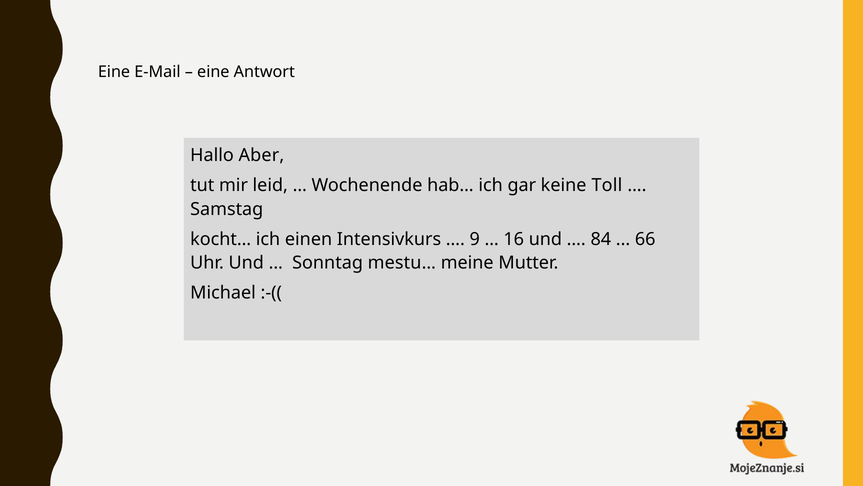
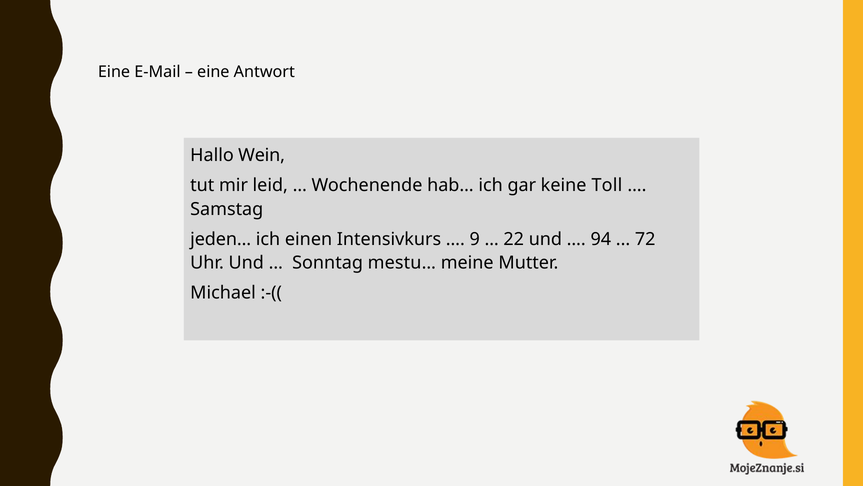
Aber: Aber -> Wein
kocht…: kocht… -> jeden…
16: 16 -> 22
84: 84 -> 94
66: 66 -> 72
